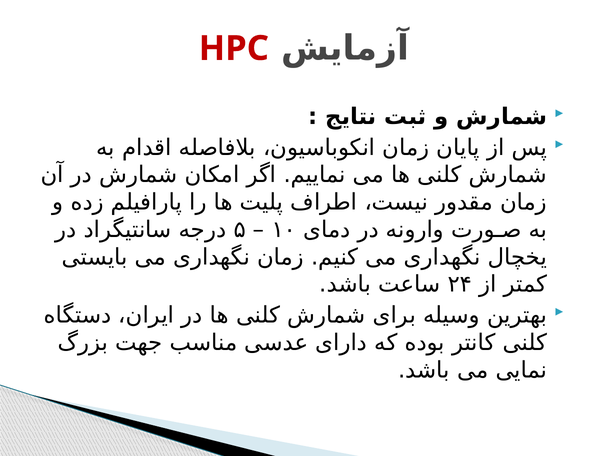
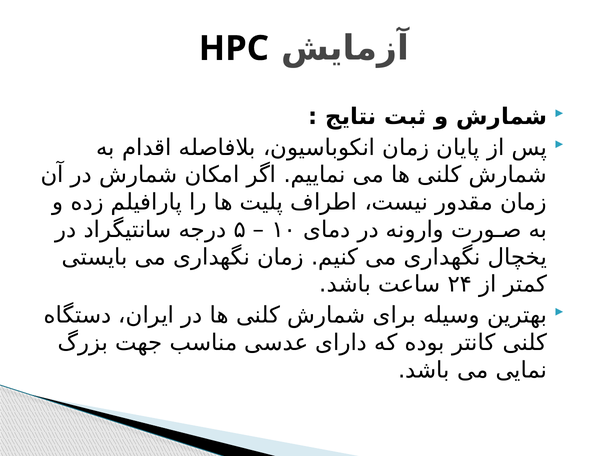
HPC colour: red -> black
